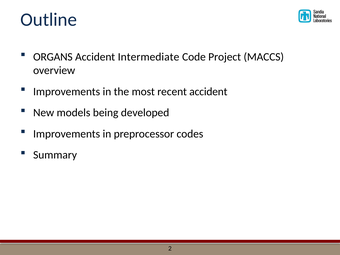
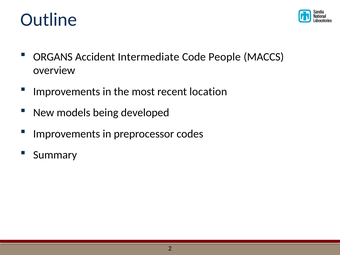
Project: Project -> People
recent accident: accident -> location
